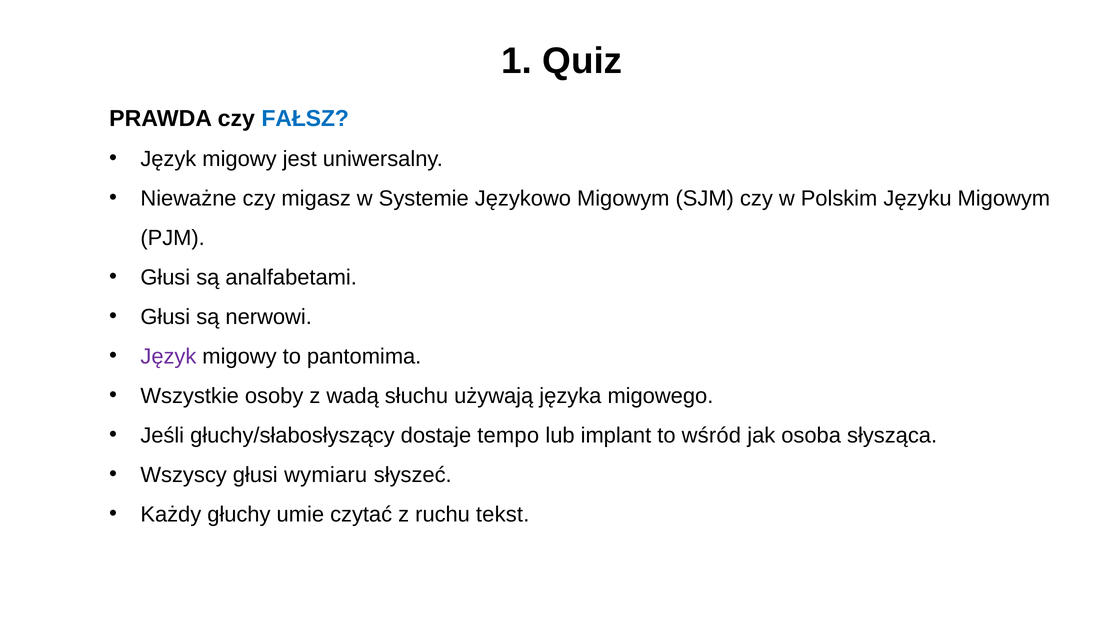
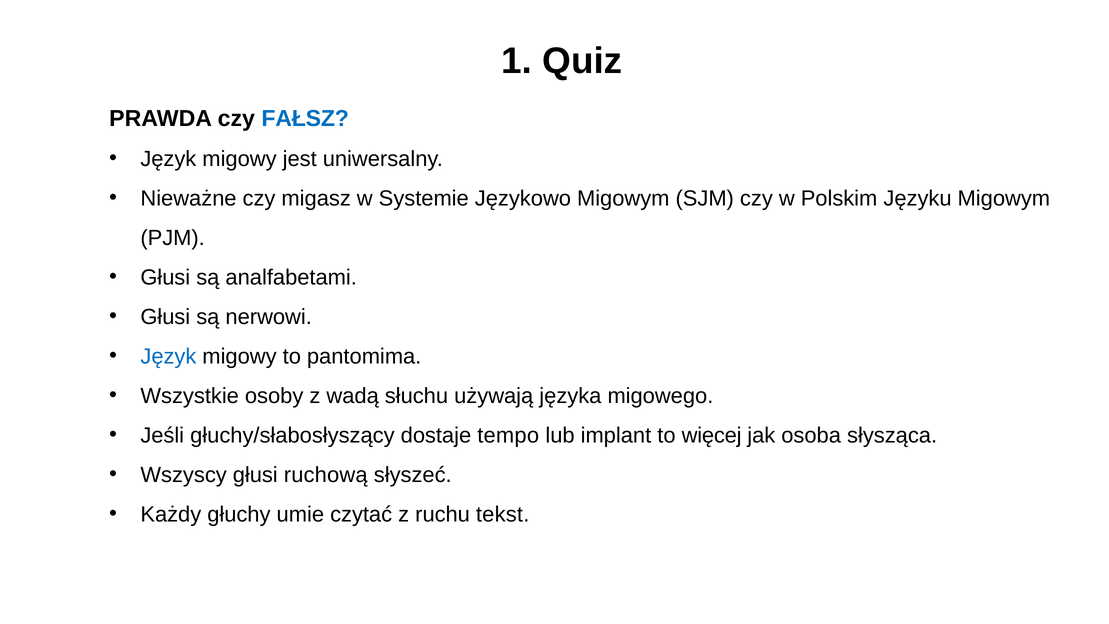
Język at (168, 356) colour: purple -> blue
wśród: wśród -> więcej
wymiaru: wymiaru -> ruchową
